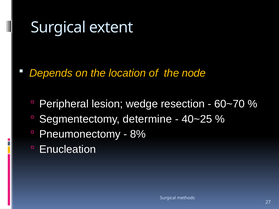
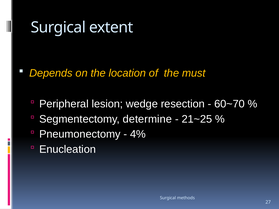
node: node -> must
40~25: 40~25 -> 21~25
8%: 8% -> 4%
